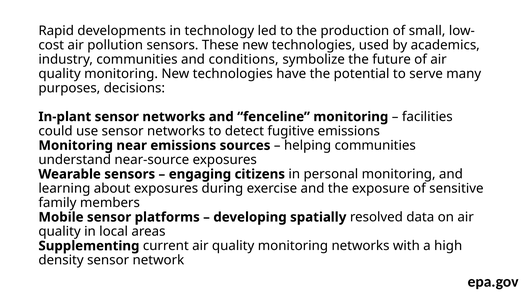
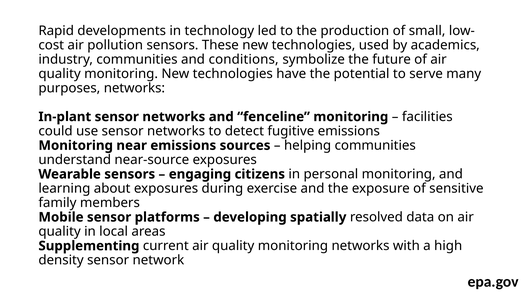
purposes decisions: decisions -> networks
